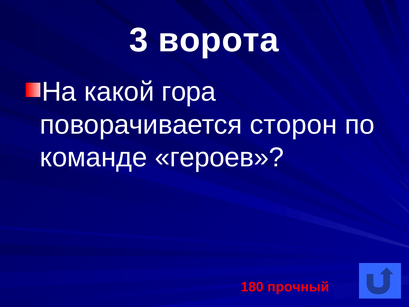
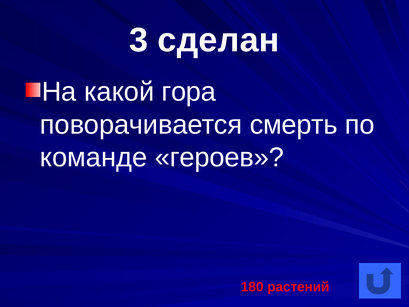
ворота: ворота -> сделан
сторон: сторон -> смерть
прочный: прочный -> растений
